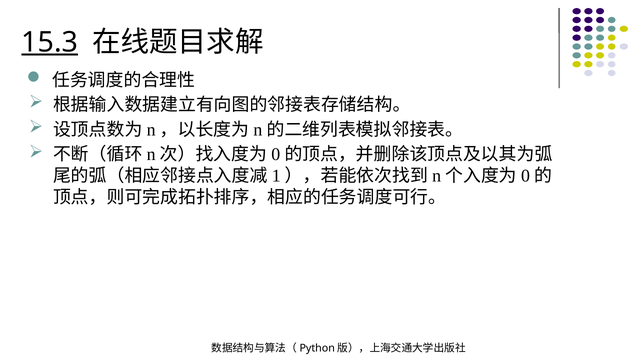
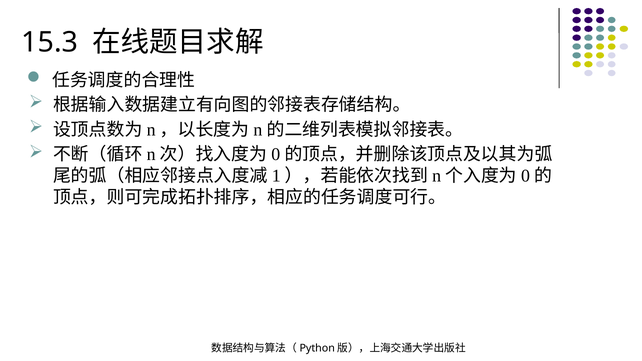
15.3 underline: present -> none
